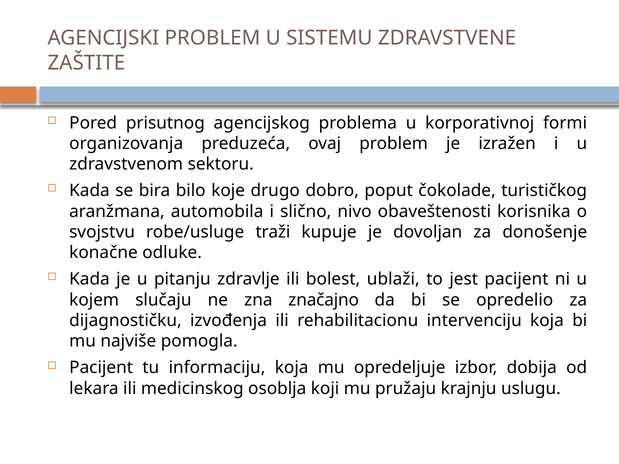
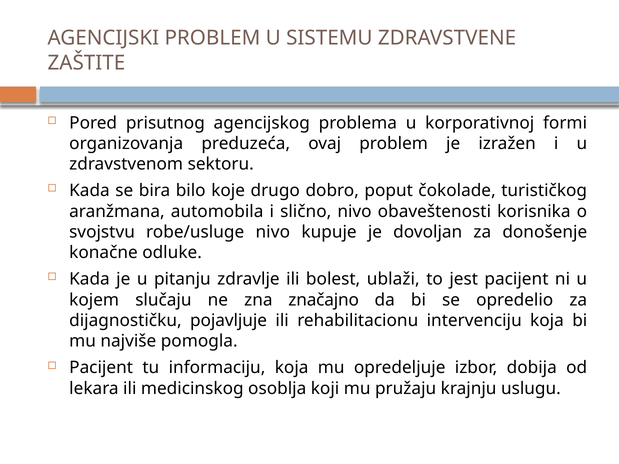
robe/usluge traži: traži -> nivo
izvođenja: izvođenja -> pojavljuje
